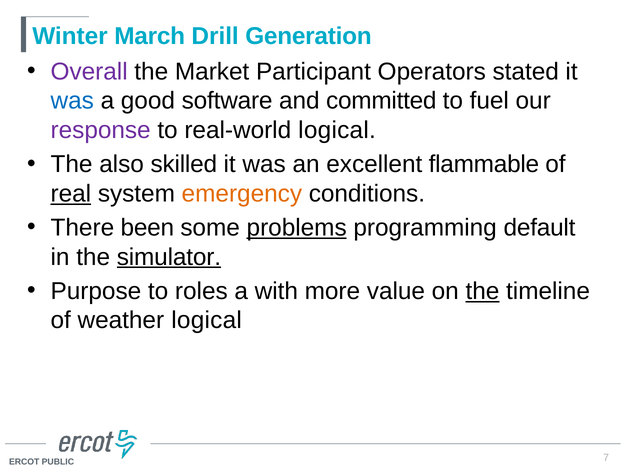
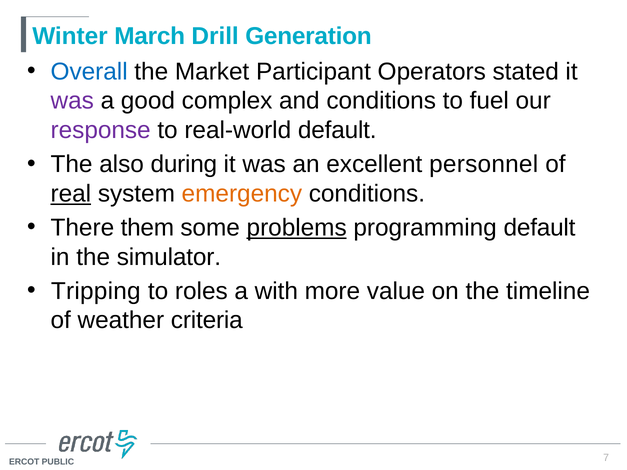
Overall colour: purple -> blue
was at (72, 101) colour: blue -> purple
software: software -> complex
and committed: committed -> conditions
real-world logical: logical -> default
skilled: skilled -> during
flammable: flammable -> personnel
been: been -> them
simulator underline: present -> none
Purpose: Purpose -> Tripping
the at (482, 291) underline: present -> none
weather logical: logical -> criteria
